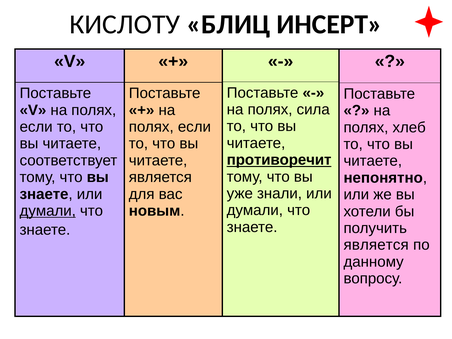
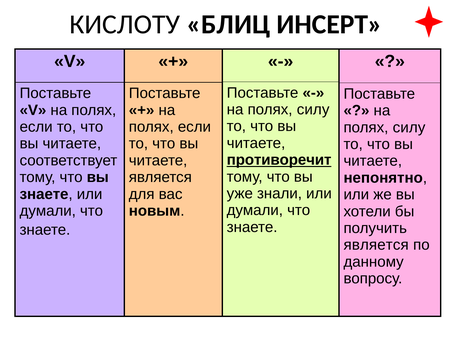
сила at (313, 110): сила -> силу
хлеб at (409, 127): хлеб -> силу
думали at (48, 211) underline: present -> none
